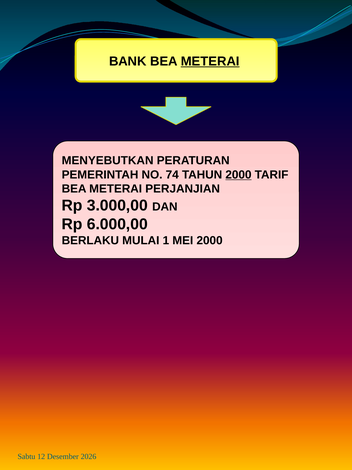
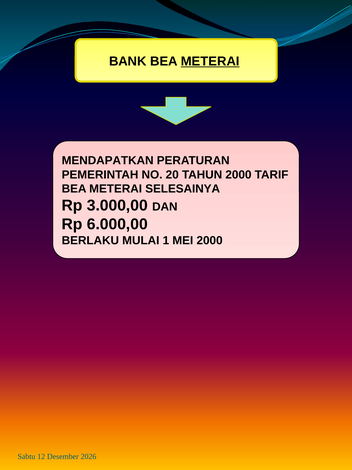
MENYEBUTKAN: MENYEBUTKAN -> MENDAPATKAN
74: 74 -> 20
2000 at (238, 174) underline: present -> none
PERJANJIAN: PERJANJIAN -> SELESAINYA
